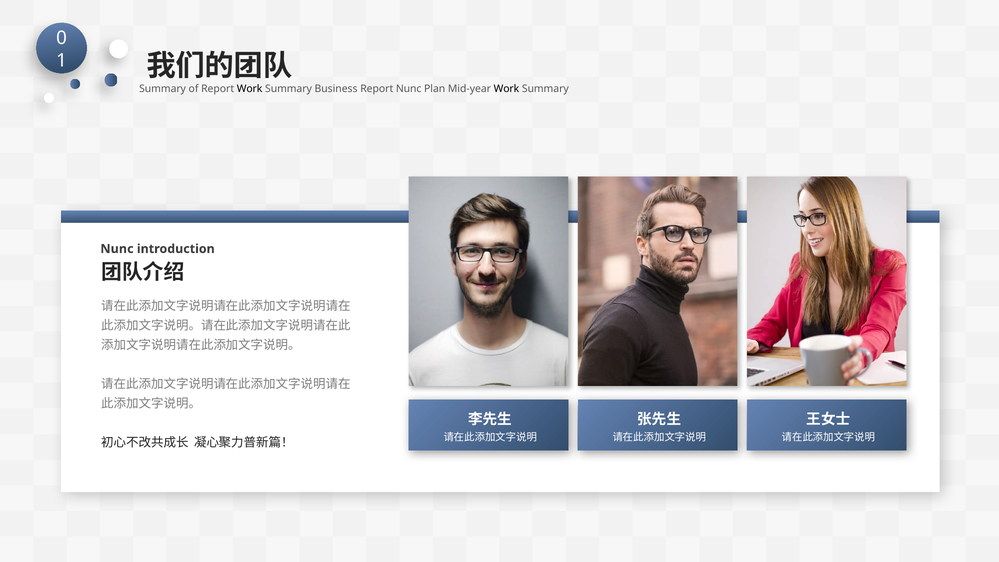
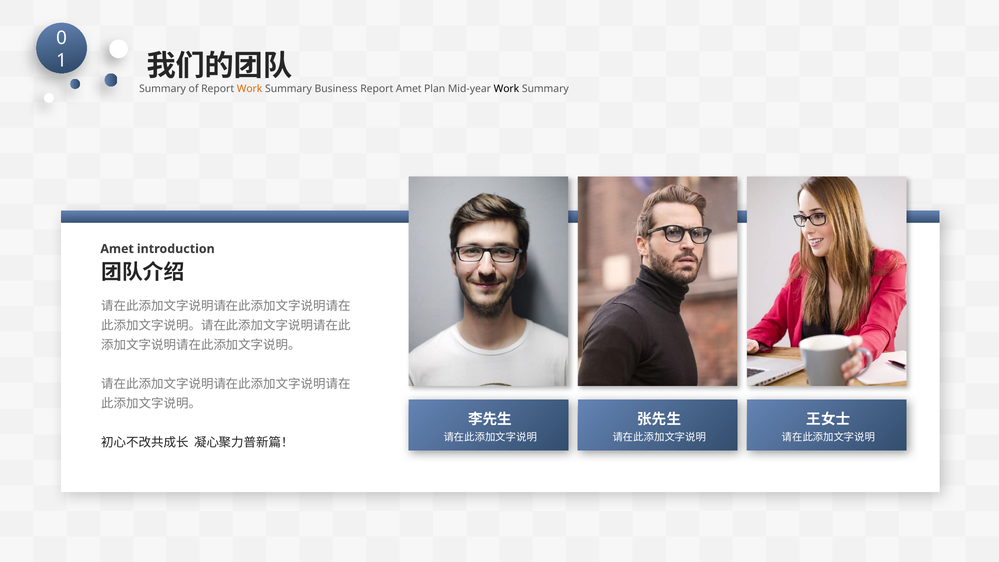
Work at (250, 89) colour: black -> orange
Report Nunc: Nunc -> Amet
Nunc at (117, 249): Nunc -> Amet
